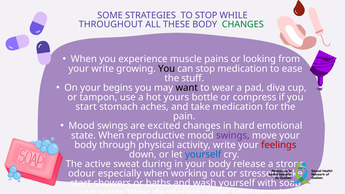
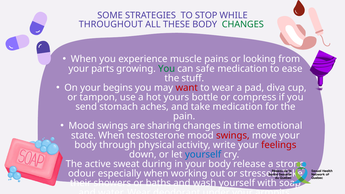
your write: write -> parts
You at (167, 69) colour: black -> green
can stop: stop -> safe
want colour: black -> red
start at (86, 107): start -> send
excited: excited -> sharing
hard: hard -> time
reproductive: reproductive -> testosterone
swings at (233, 135) colour: purple -> red
start at (81, 183): start -> their
